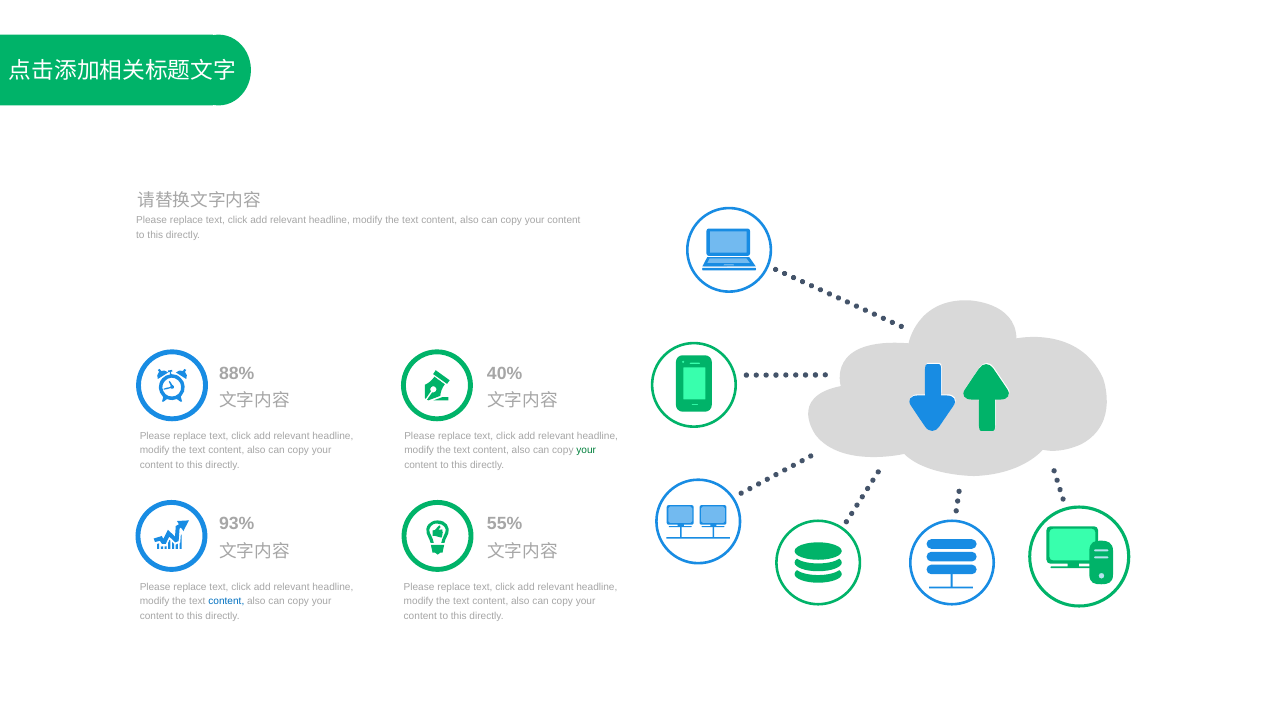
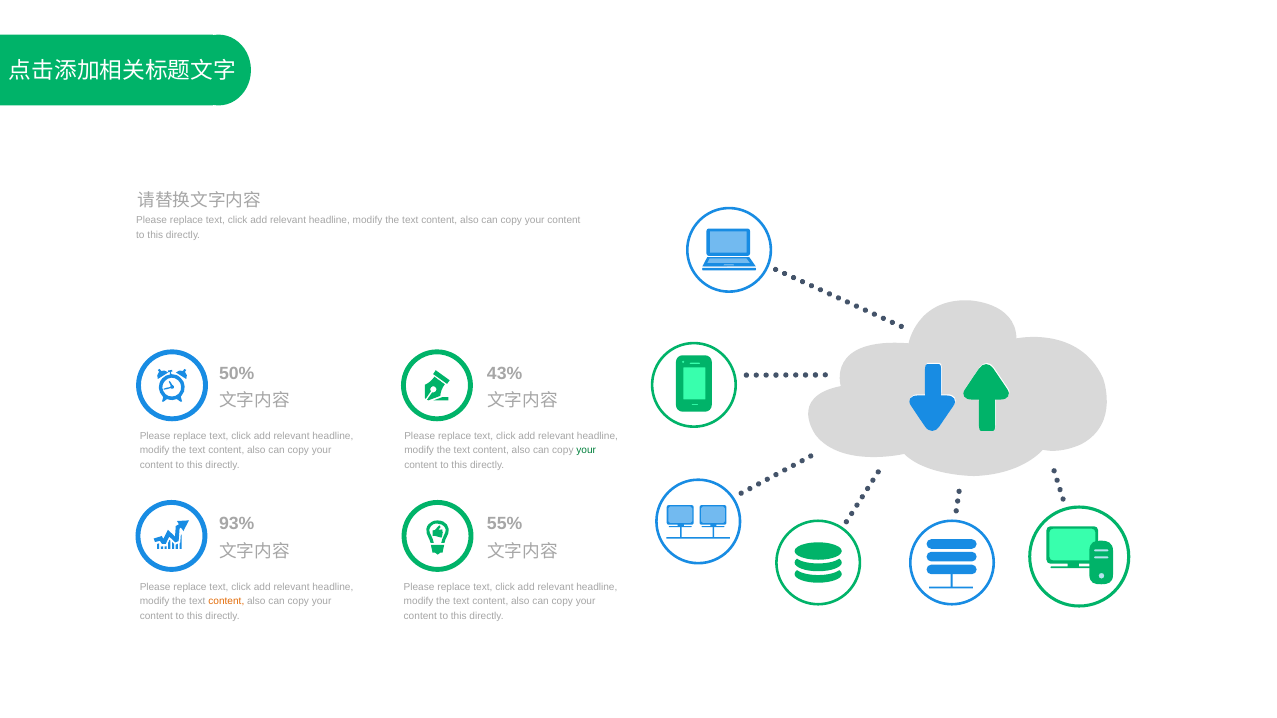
88%: 88% -> 50%
40%: 40% -> 43%
content at (226, 602) colour: blue -> orange
